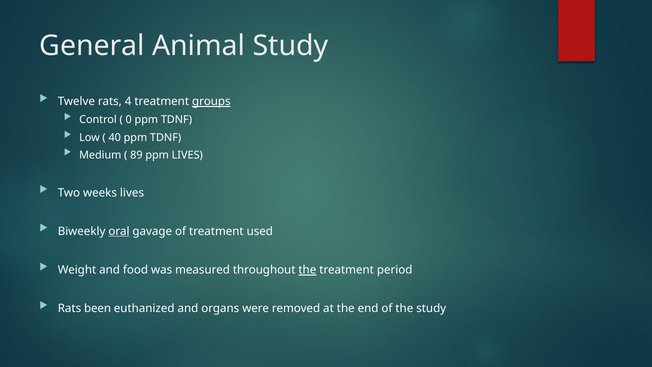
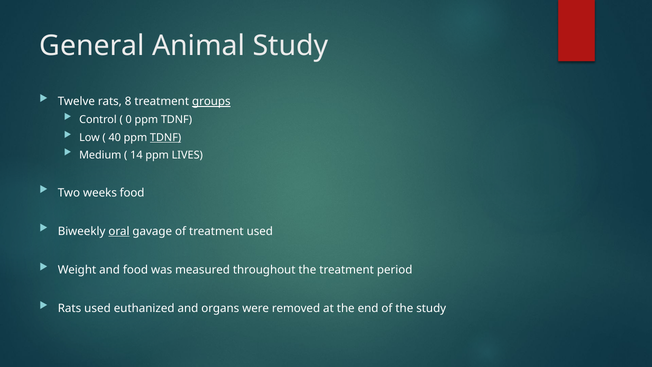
4: 4 -> 8
TDNF at (166, 137) underline: none -> present
89: 89 -> 14
weeks lives: lives -> food
the at (307, 270) underline: present -> none
Rats been: been -> used
